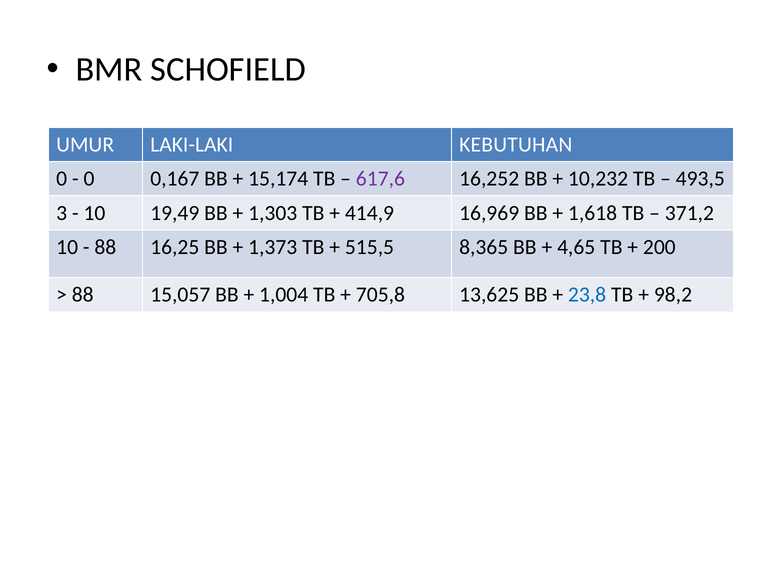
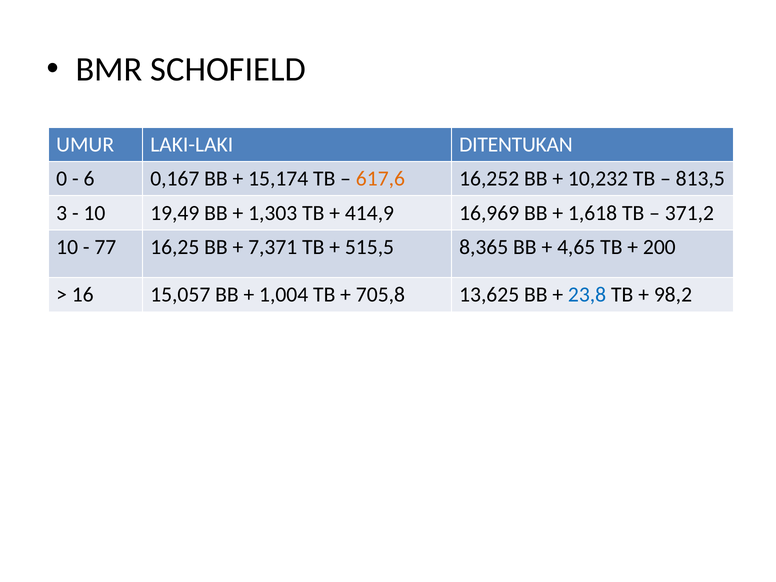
KEBUTUHAN: KEBUTUHAN -> DITENTUKAN
0 at (89, 179): 0 -> 6
617,6 colour: purple -> orange
493,5: 493,5 -> 813,5
88 at (105, 247): 88 -> 77
1,373: 1,373 -> 7,371
88 at (83, 295): 88 -> 16
